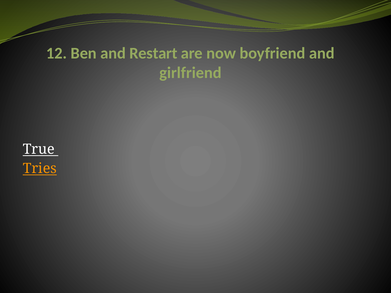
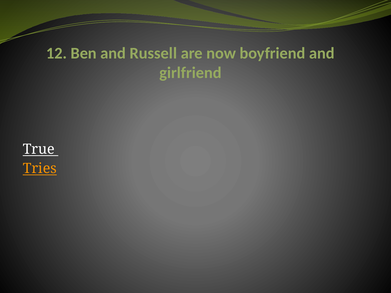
Restart: Restart -> Russell
